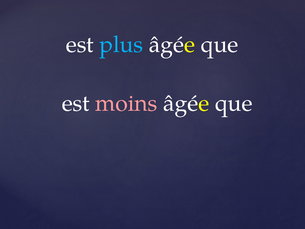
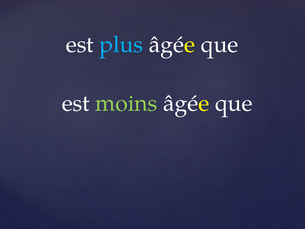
moins colour: pink -> light green
